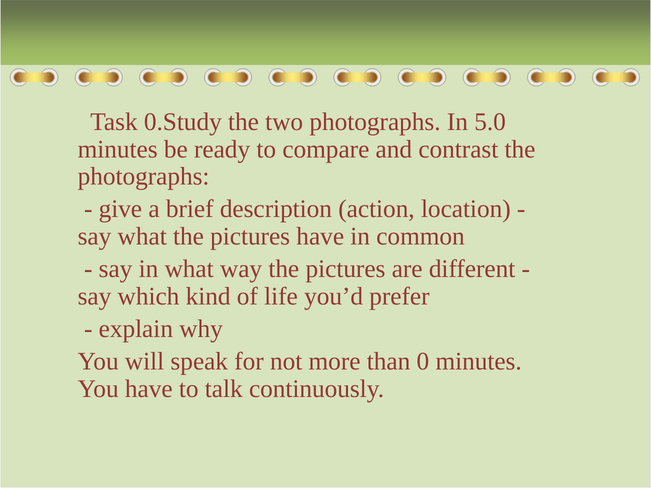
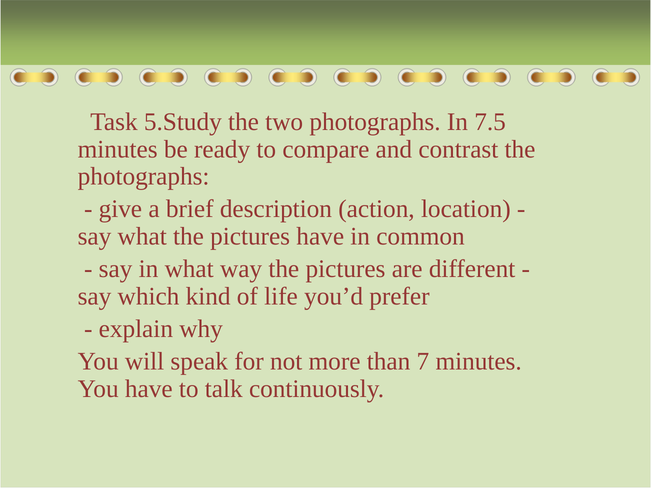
0.Study: 0.Study -> 5.Study
5.0: 5.0 -> 7.5
0: 0 -> 7
